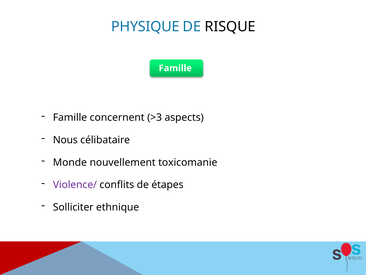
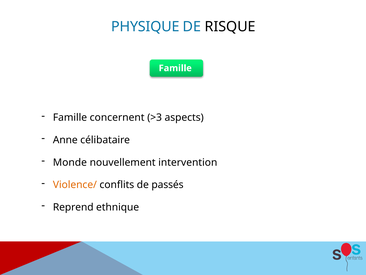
Nous: Nous -> Anne
toxicomanie: toxicomanie -> intervention
Violence/ colour: purple -> orange
étapes: étapes -> passés
Solliciter: Solliciter -> Reprend
